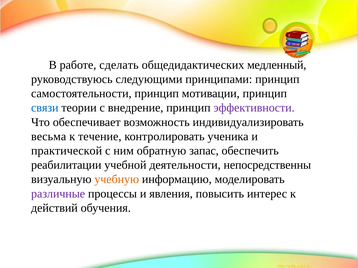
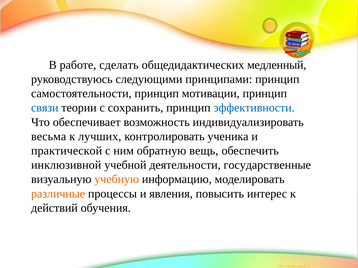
внедрение: внедрение -> сохранить
эффективности colour: purple -> blue
течение: течение -> лучших
запас: запас -> вещь
реабилитации: реабилитации -> инклюзивной
непосредственны: непосредственны -> государственные
различные colour: purple -> orange
